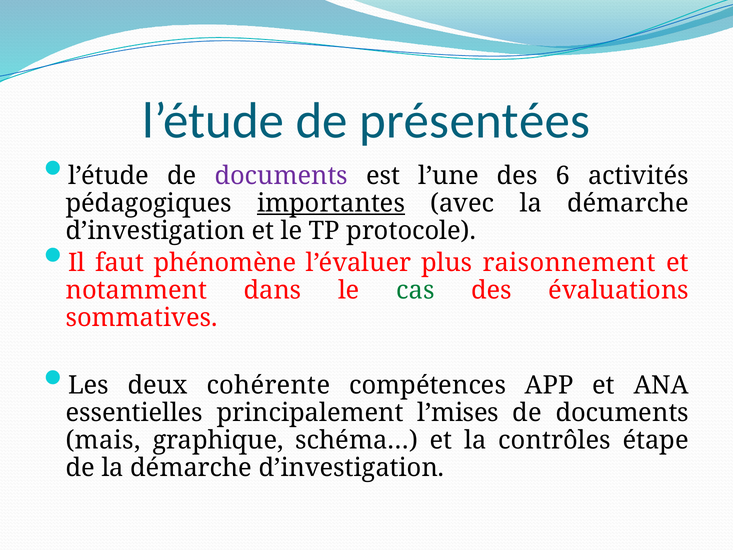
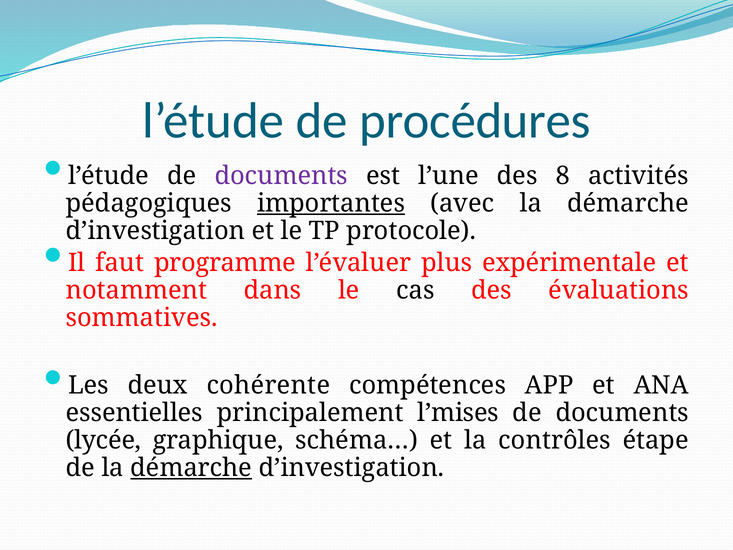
présentées: présentées -> procédures
6: 6 -> 8
phénomène: phénomène -> programme
raisonnement: raisonnement -> expérimentale
cas colour: green -> black
mais: mais -> lycée
démarche at (191, 468) underline: none -> present
